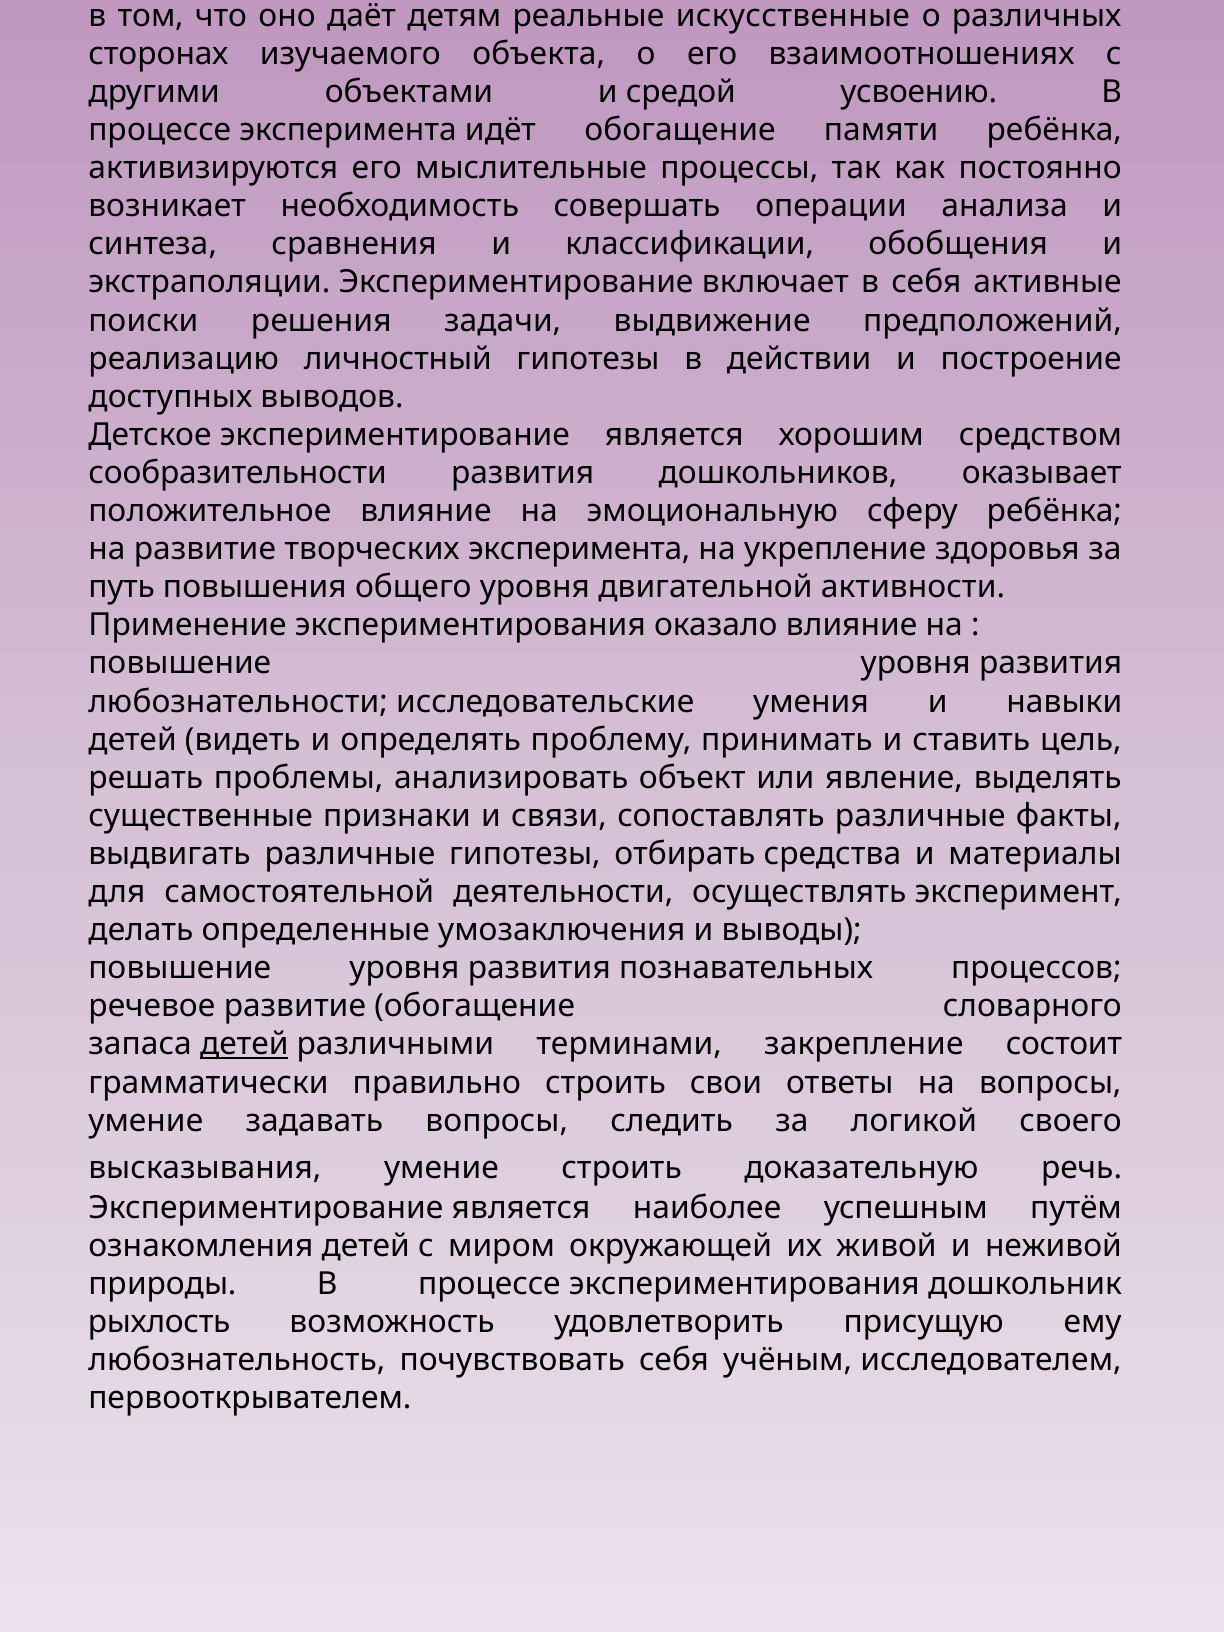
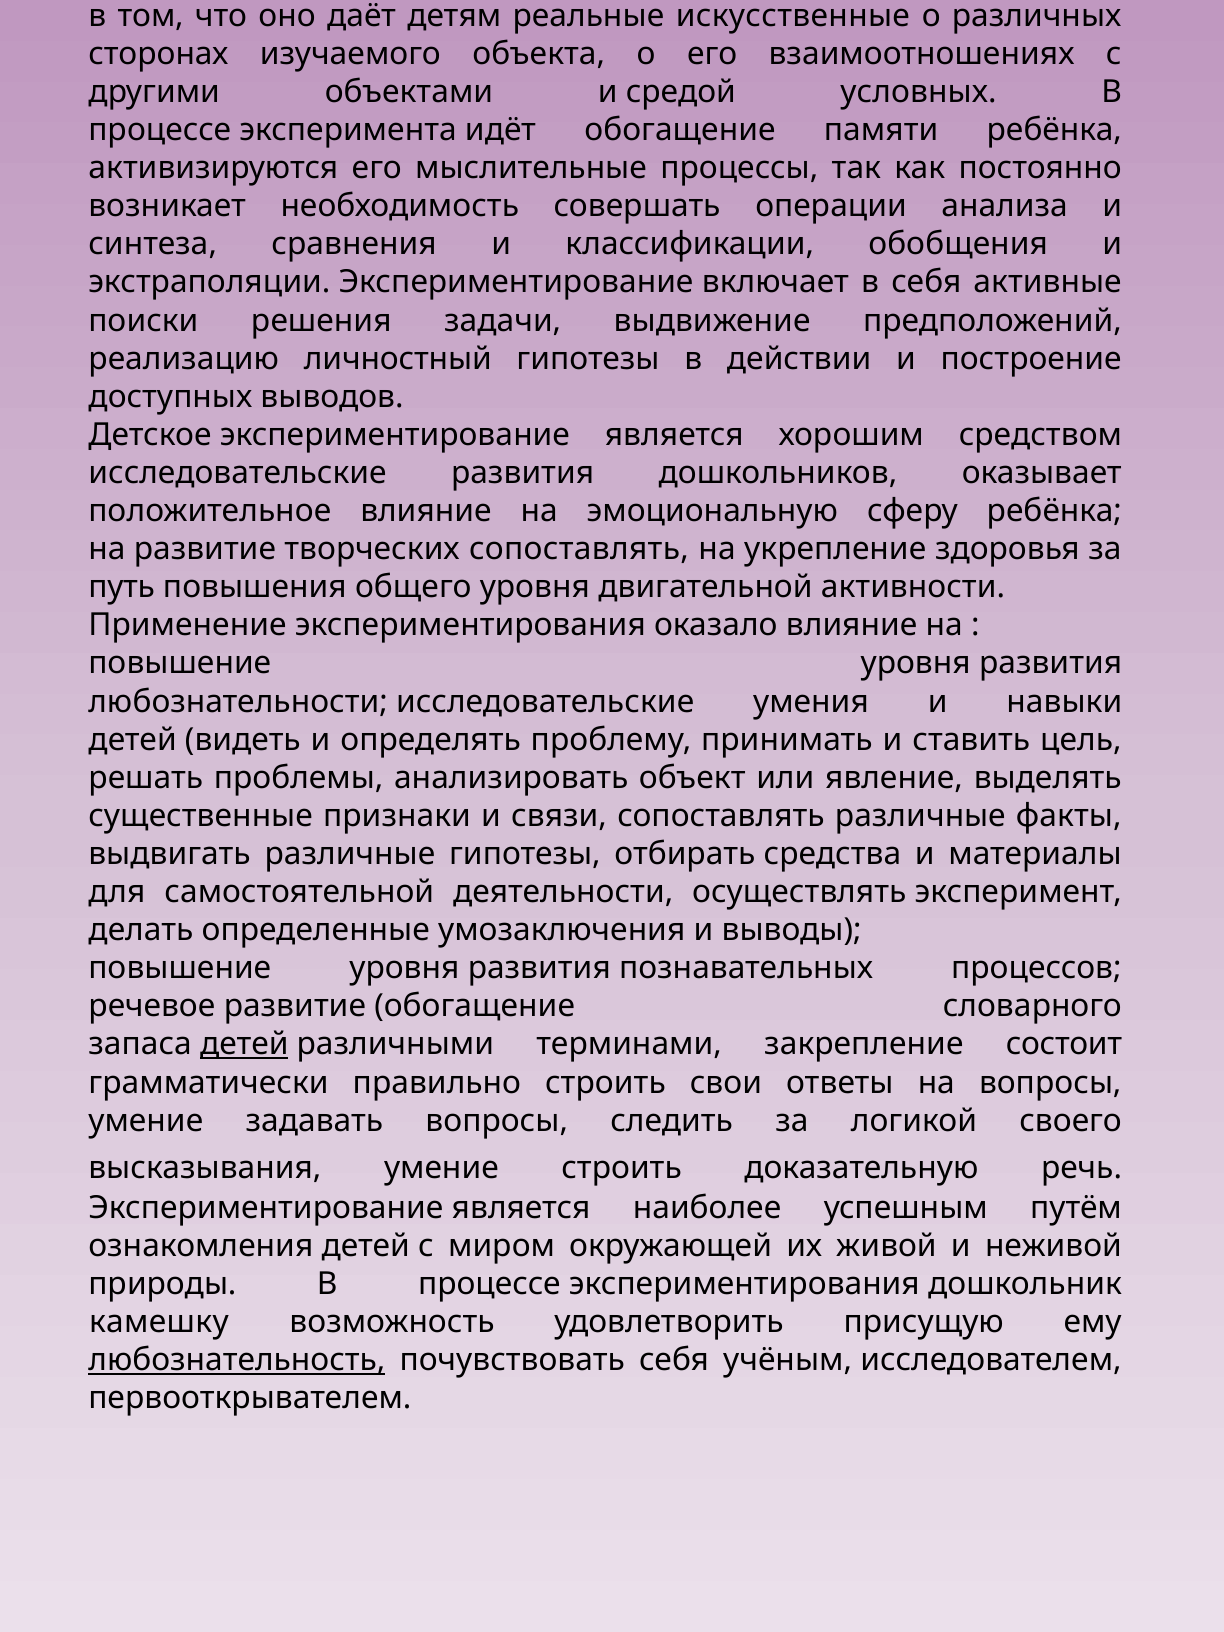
усвоению: усвоению -> условных
сообразительности at (238, 473): сообразительности -> исследовательские
творческих эксперимента: эксперимента -> сопоставлять
рыхлость: рыхлость -> камешку
любознательность underline: none -> present
